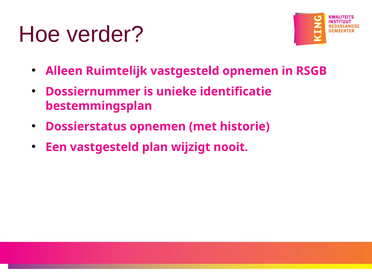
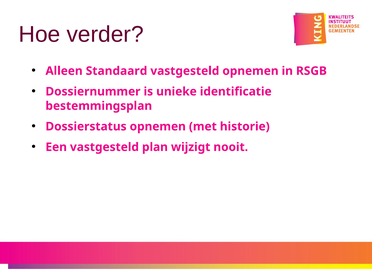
Ruimtelijk: Ruimtelijk -> Standaard
